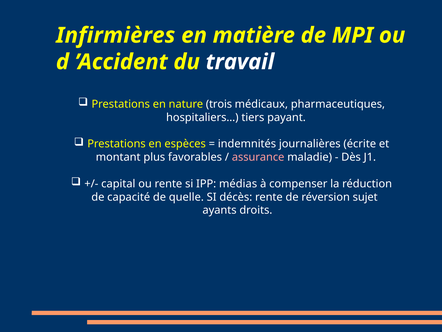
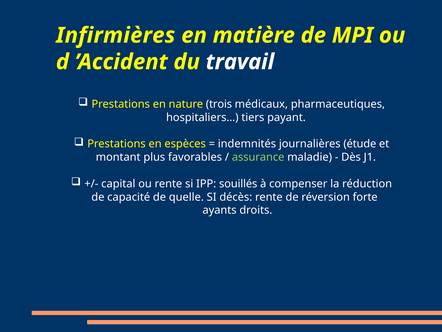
écrite: écrite -> étude
assurance colour: pink -> light green
médias: médias -> souillés
sujet: sujet -> forte
